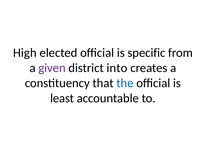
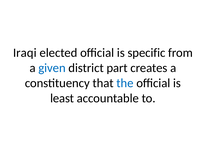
High: High -> Iraqi
given colour: purple -> blue
into: into -> part
